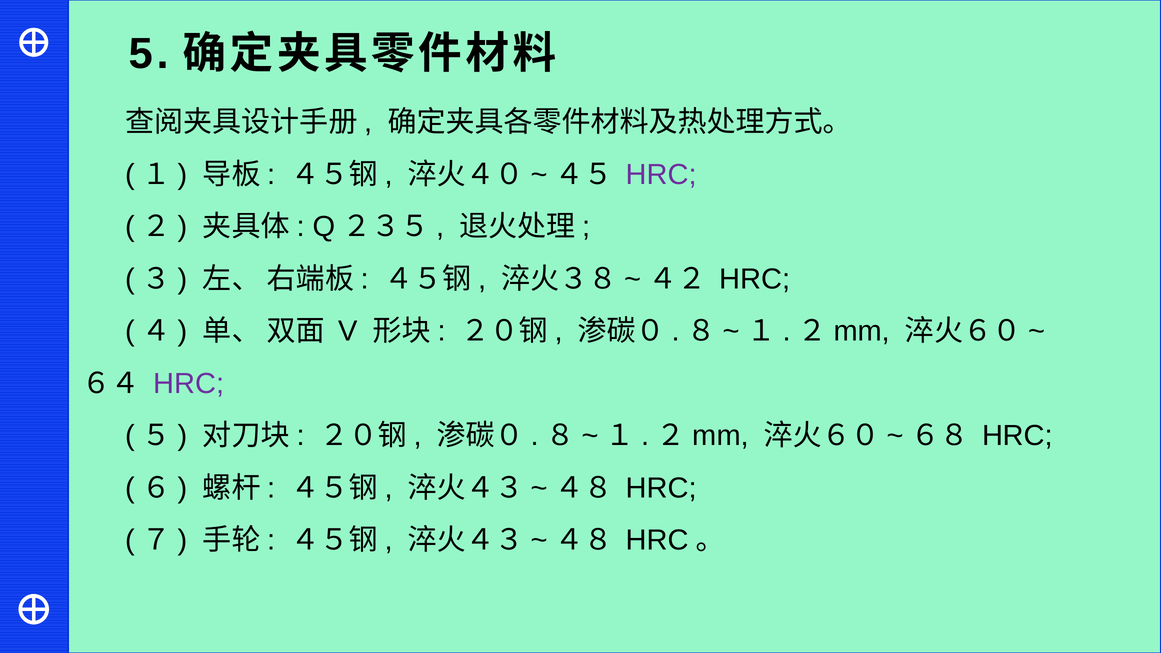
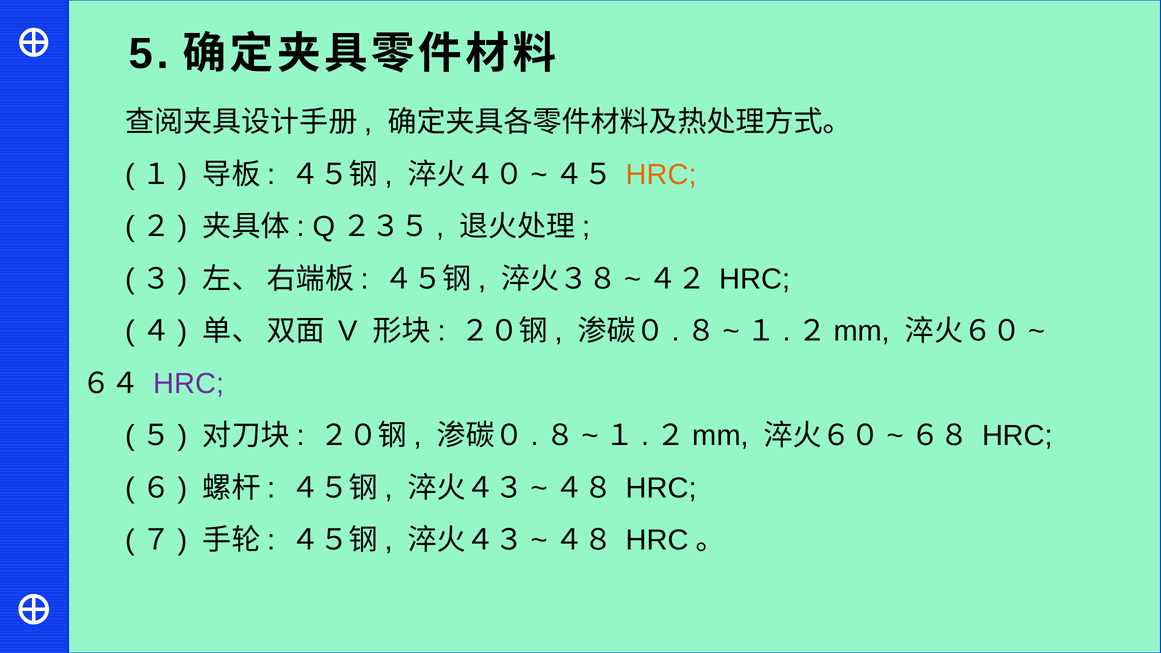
HRC at (661, 175) colour: purple -> orange
